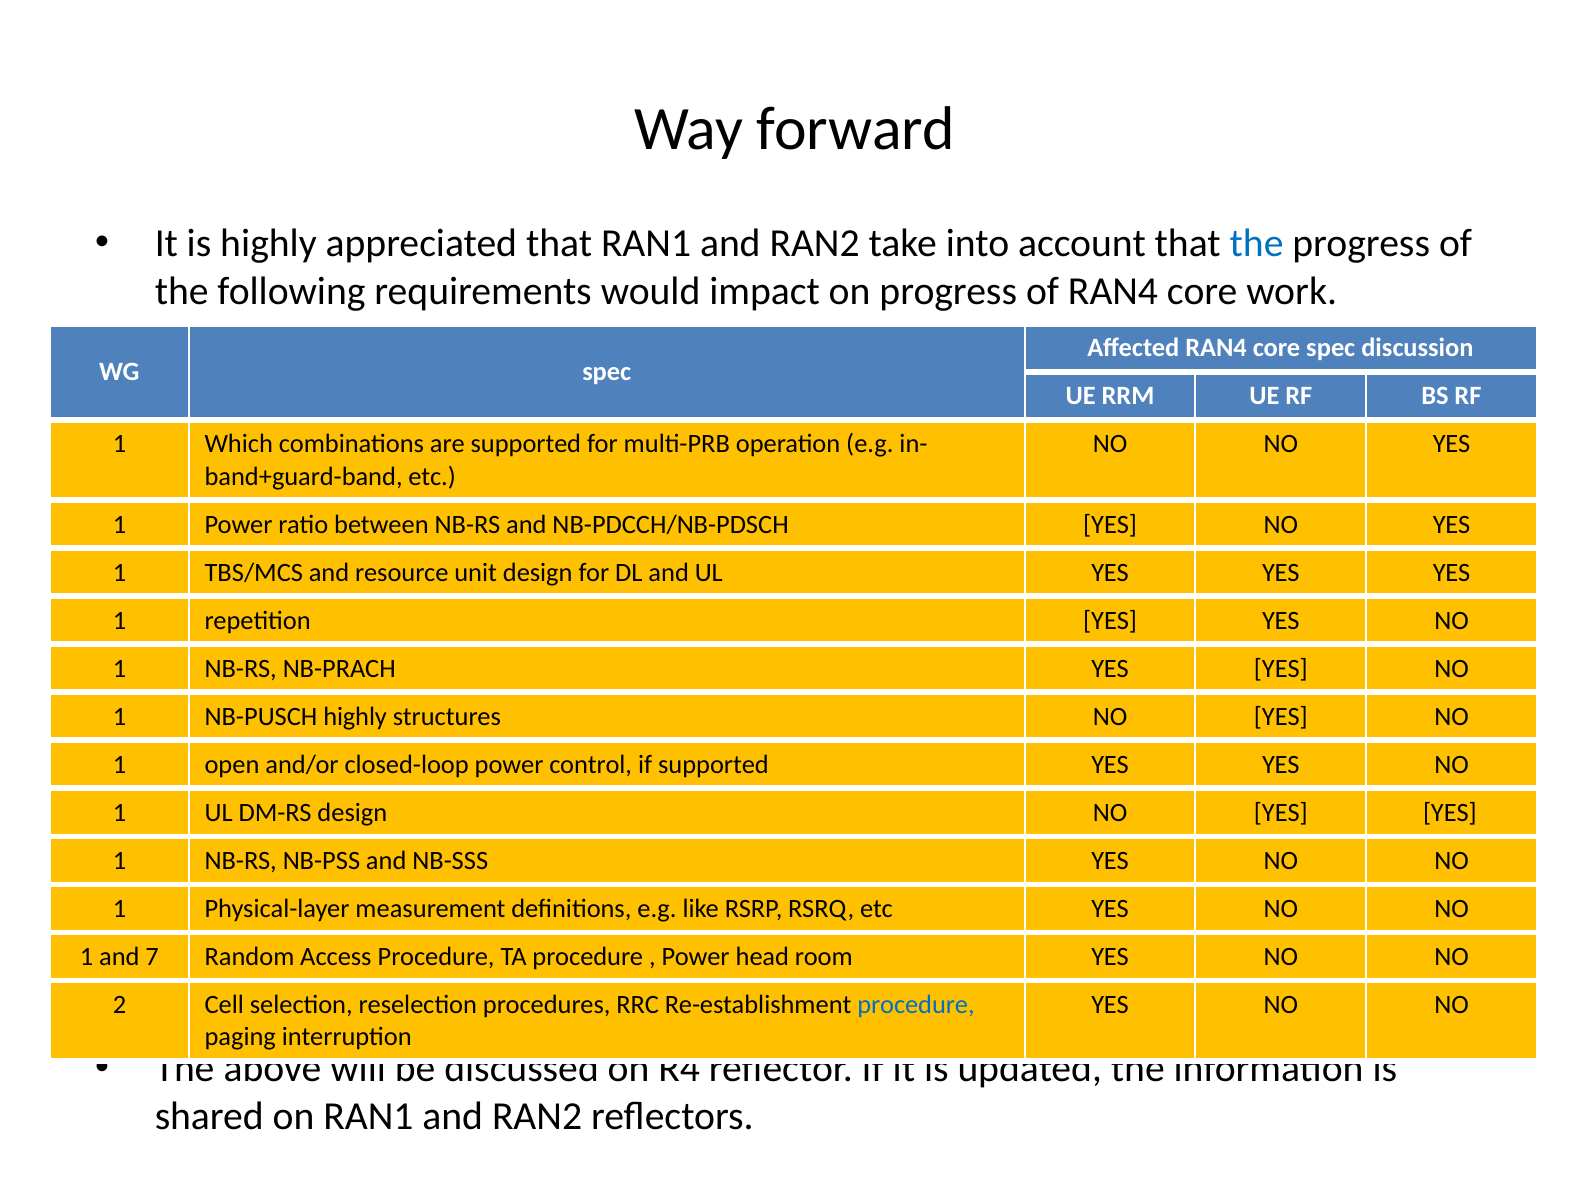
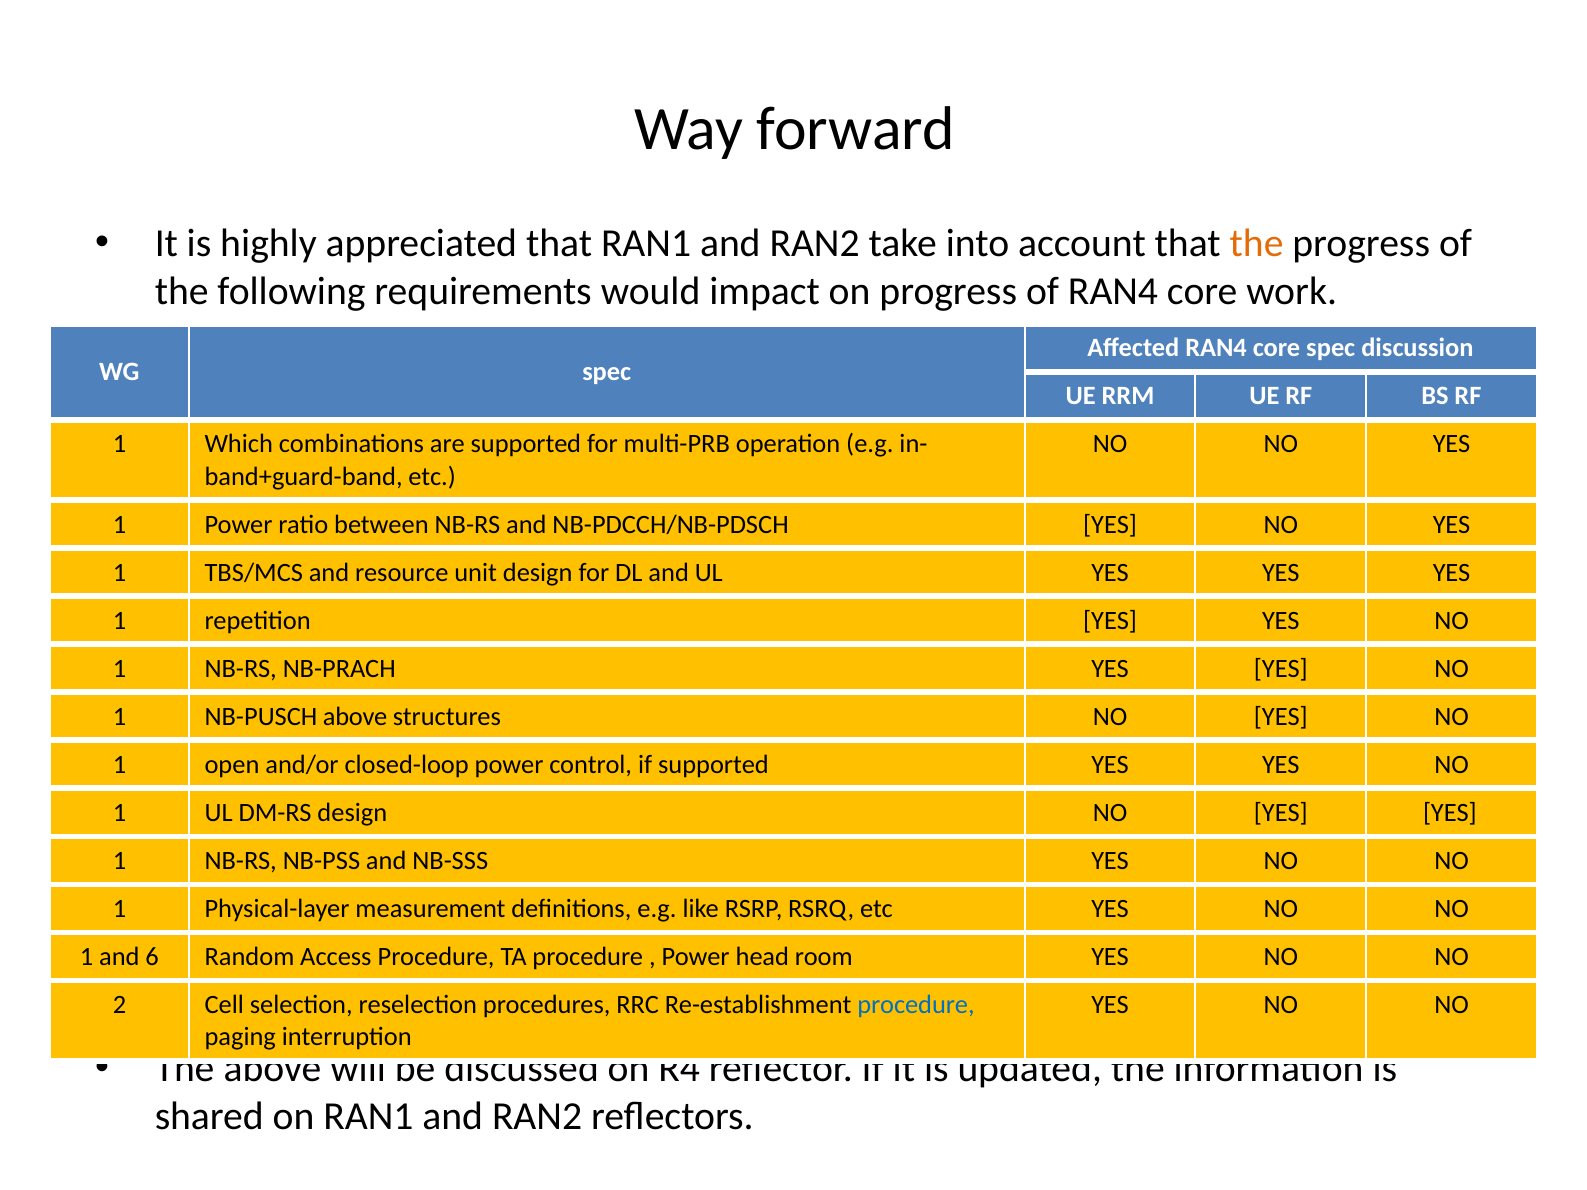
the at (1257, 244) colour: blue -> orange
NB-PUSCH highly: highly -> above
7: 7 -> 6
